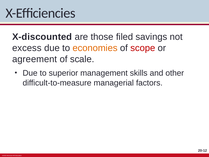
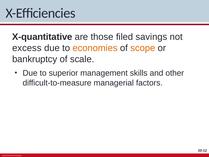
X-discounted: X-discounted -> X-quantitative
scope colour: red -> orange
agreement: agreement -> bankruptcy
